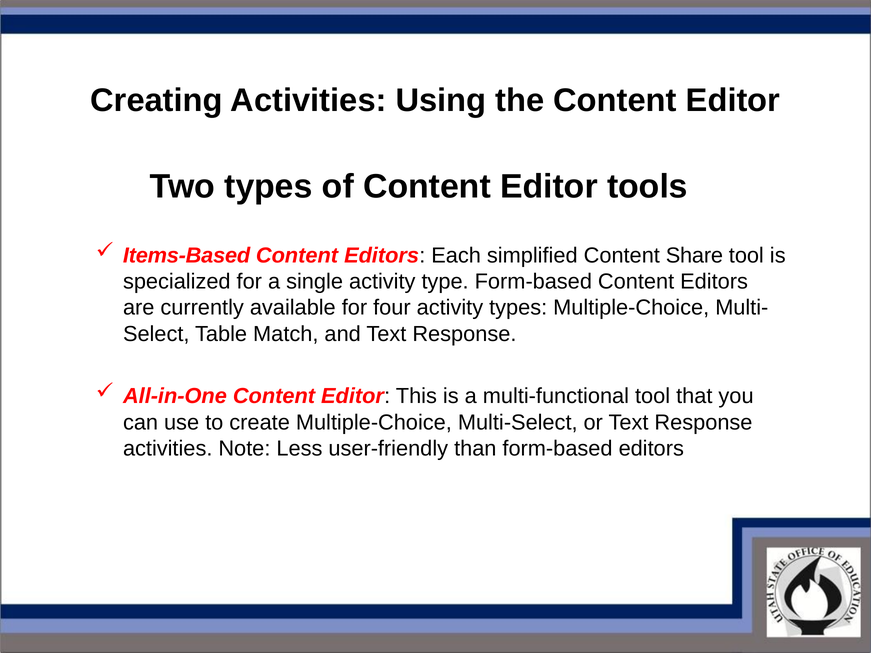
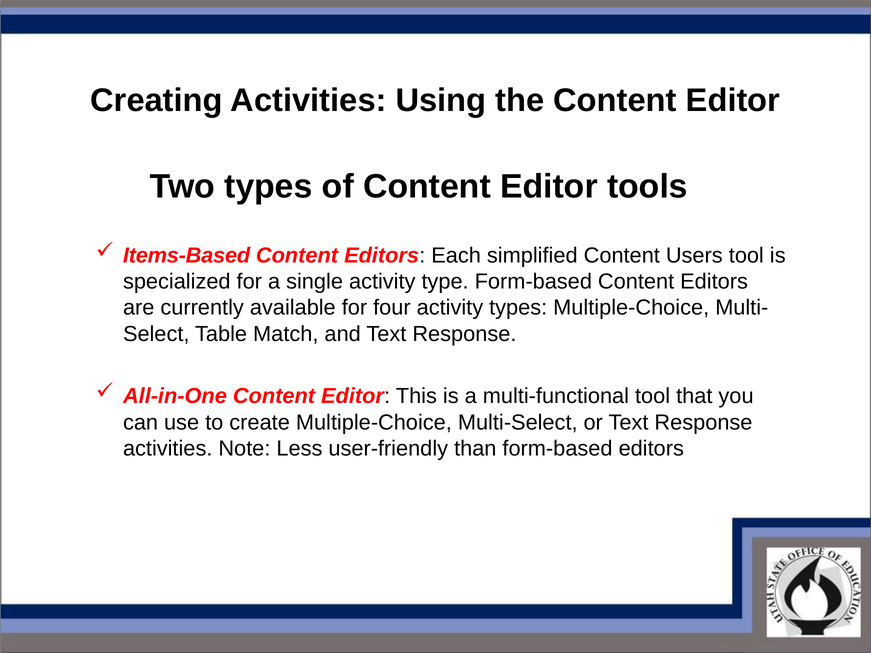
Share: Share -> Users
